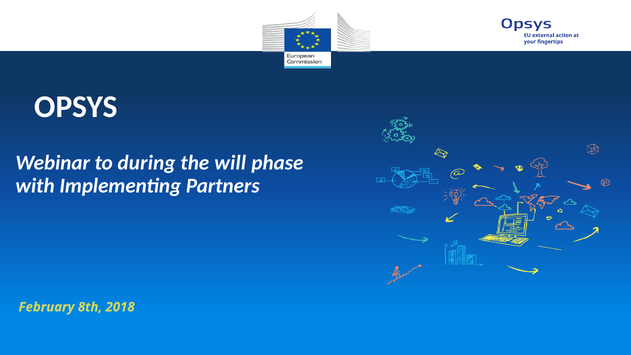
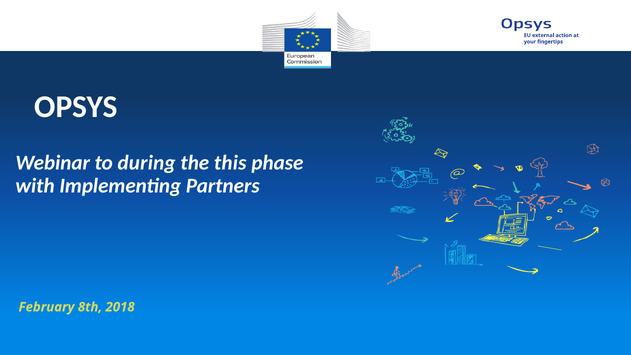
will: will -> this
